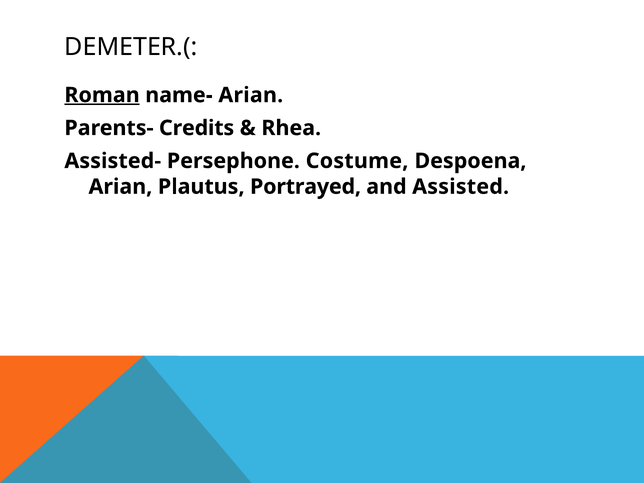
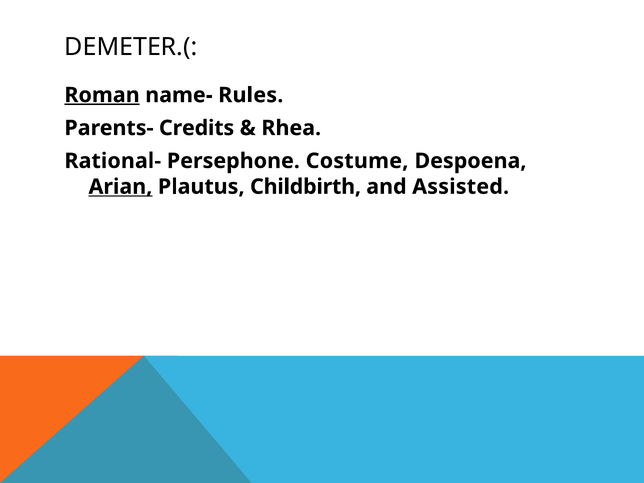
name- Arian: Arian -> Rules
Assisted-: Assisted- -> Rational-
Arian at (120, 187) underline: none -> present
Portrayed: Portrayed -> Childbirth
